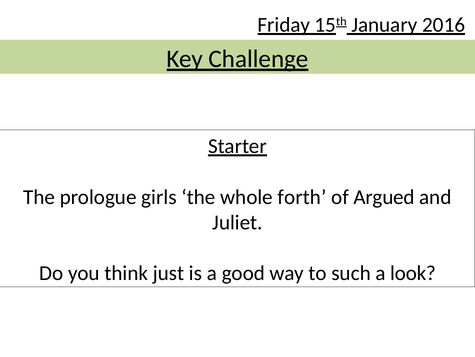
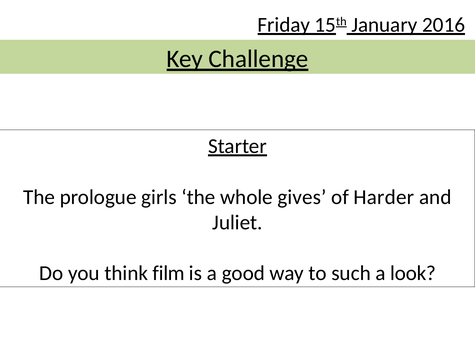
forth: forth -> gives
Argued: Argued -> Harder
just: just -> film
